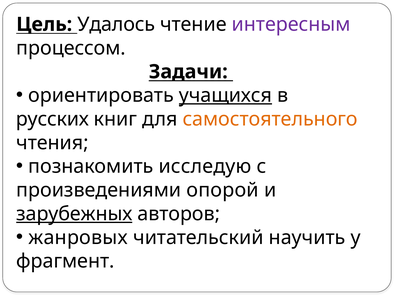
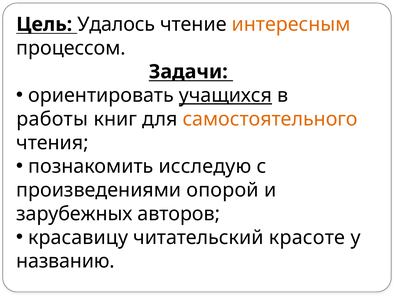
интересным colour: purple -> orange
русских: русских -> работы
зарубежных underline: present -> none
жанровых: жанровых -> красавицу
научить: научить -> красоте
фрагмент: фрагмент -> названию
